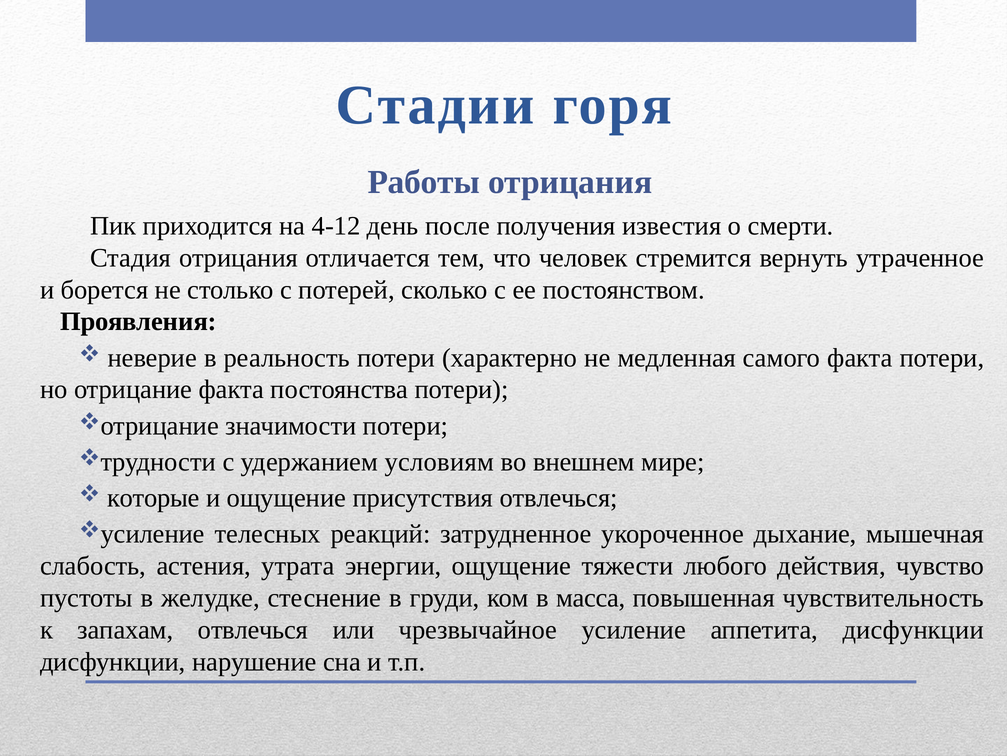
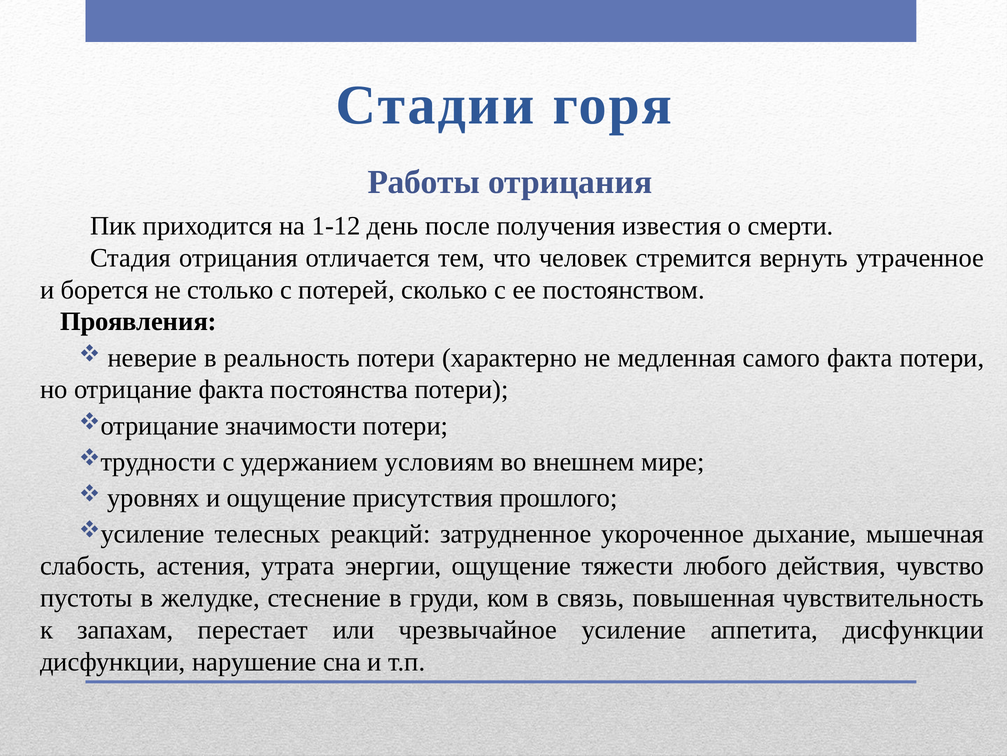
4-12: 4-12 -> 1-12
которые: которые -> уровнях
присутствия отвлечься: отвлечься -> прошлого
масса: масса -> связь
запахам отвлечься: отвлечься -> перестает
